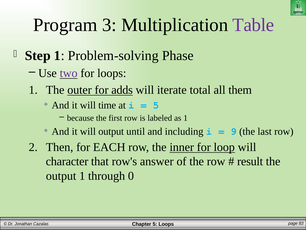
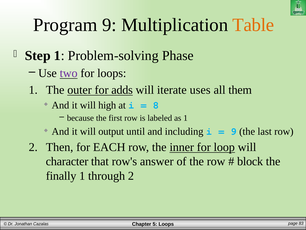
Program 3: 3 -> 9
Table colour: purple -> orange
total: total -> uses
time: time -> high
5 at (156, 105): 5 -> 8
result: result -> block
output at (61, 175): output -> finally
through 0: 0 -> 2
